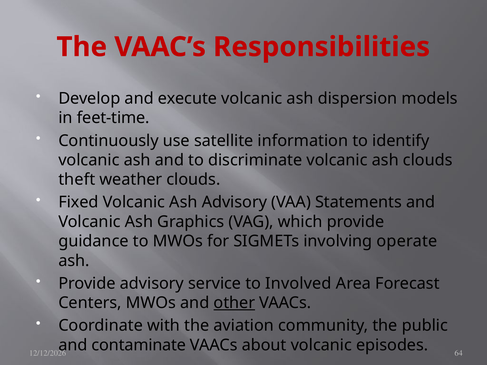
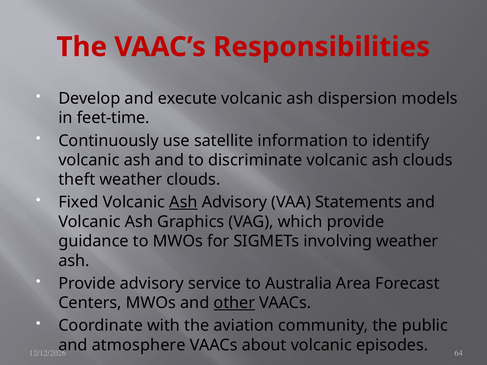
Ash at (183, 202) underline: none -> present
involving operate: operate -> weather
Involved: Involved -> Australia
contaminate: contaminate -> atmosphere
